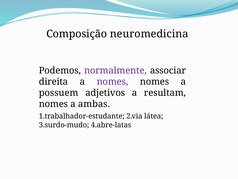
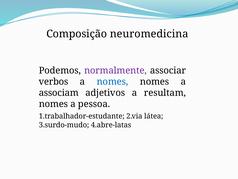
direita: direita -> verbos
nomes at (112, 81) colour: purple -> blue
possuem: possuem -> associam
ambas: ambas -> pessoa
